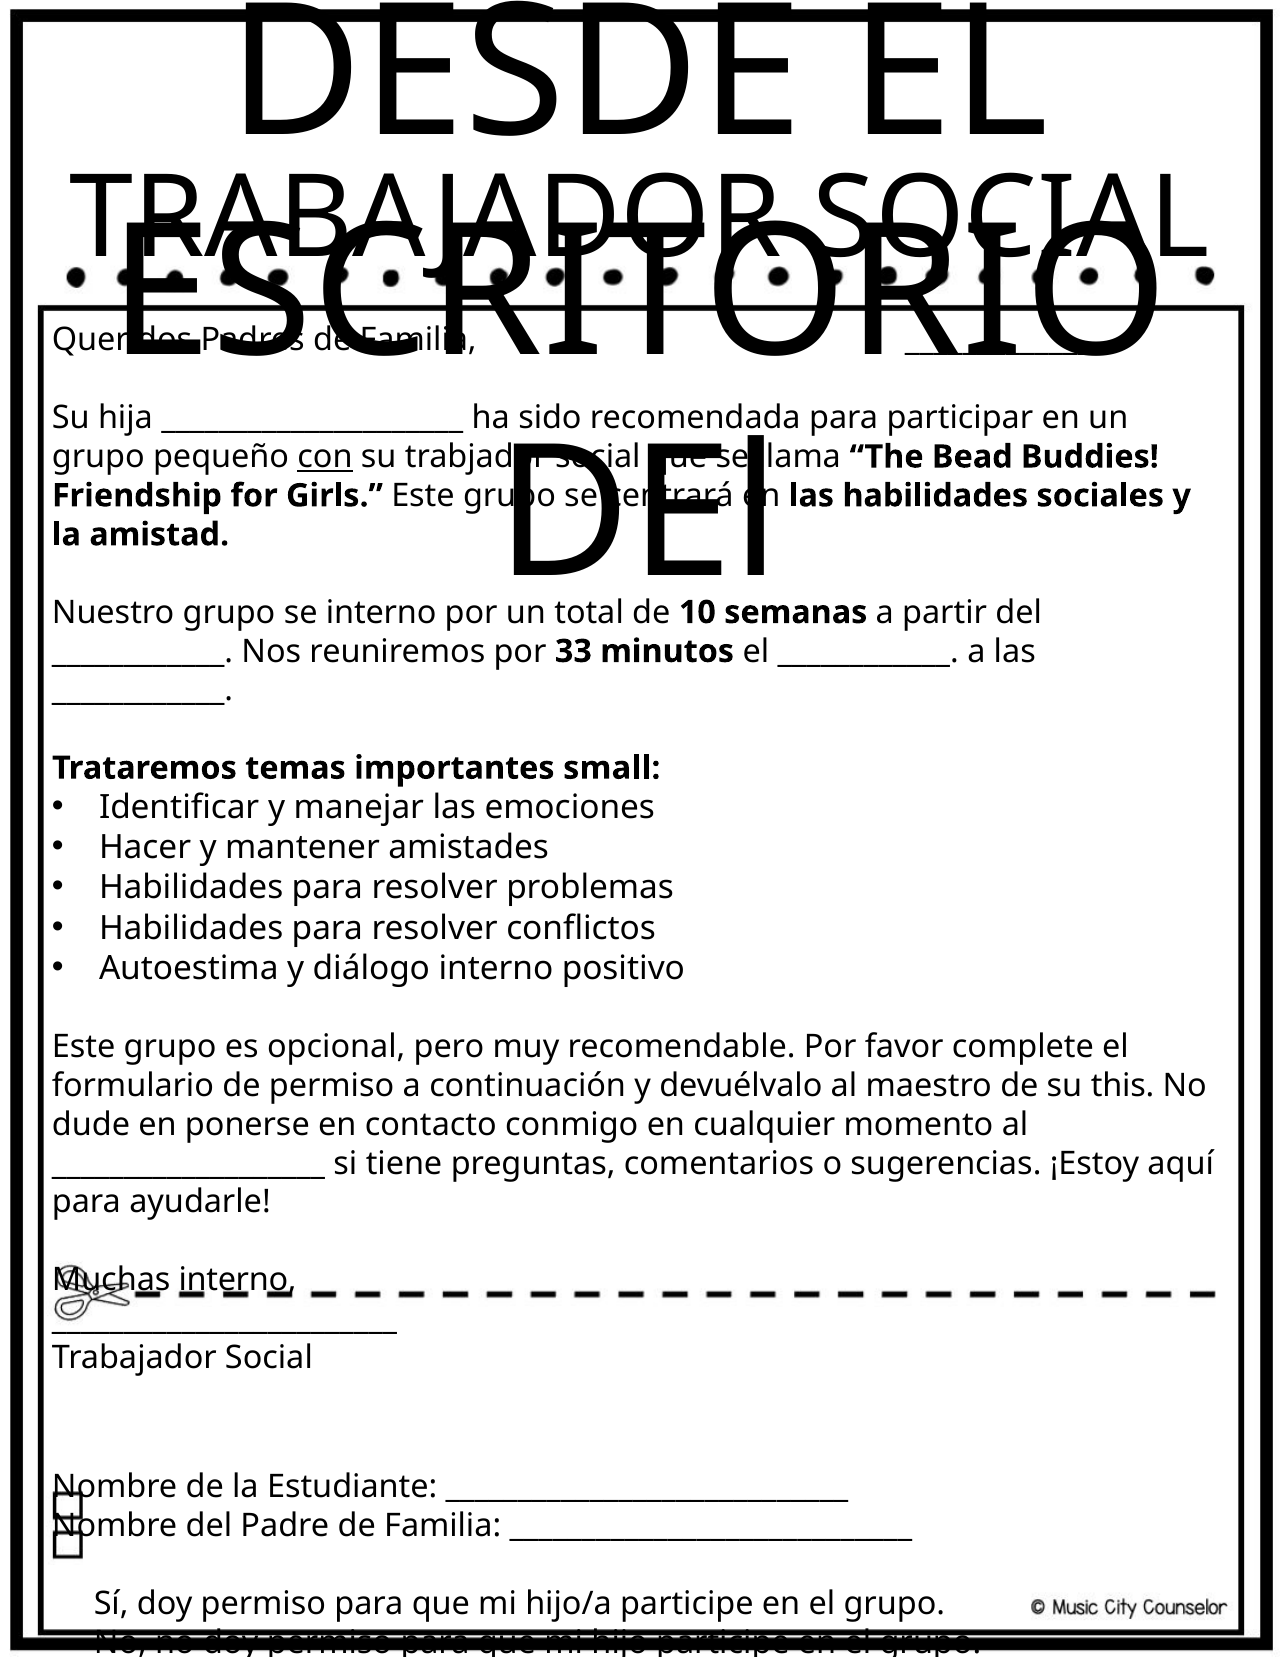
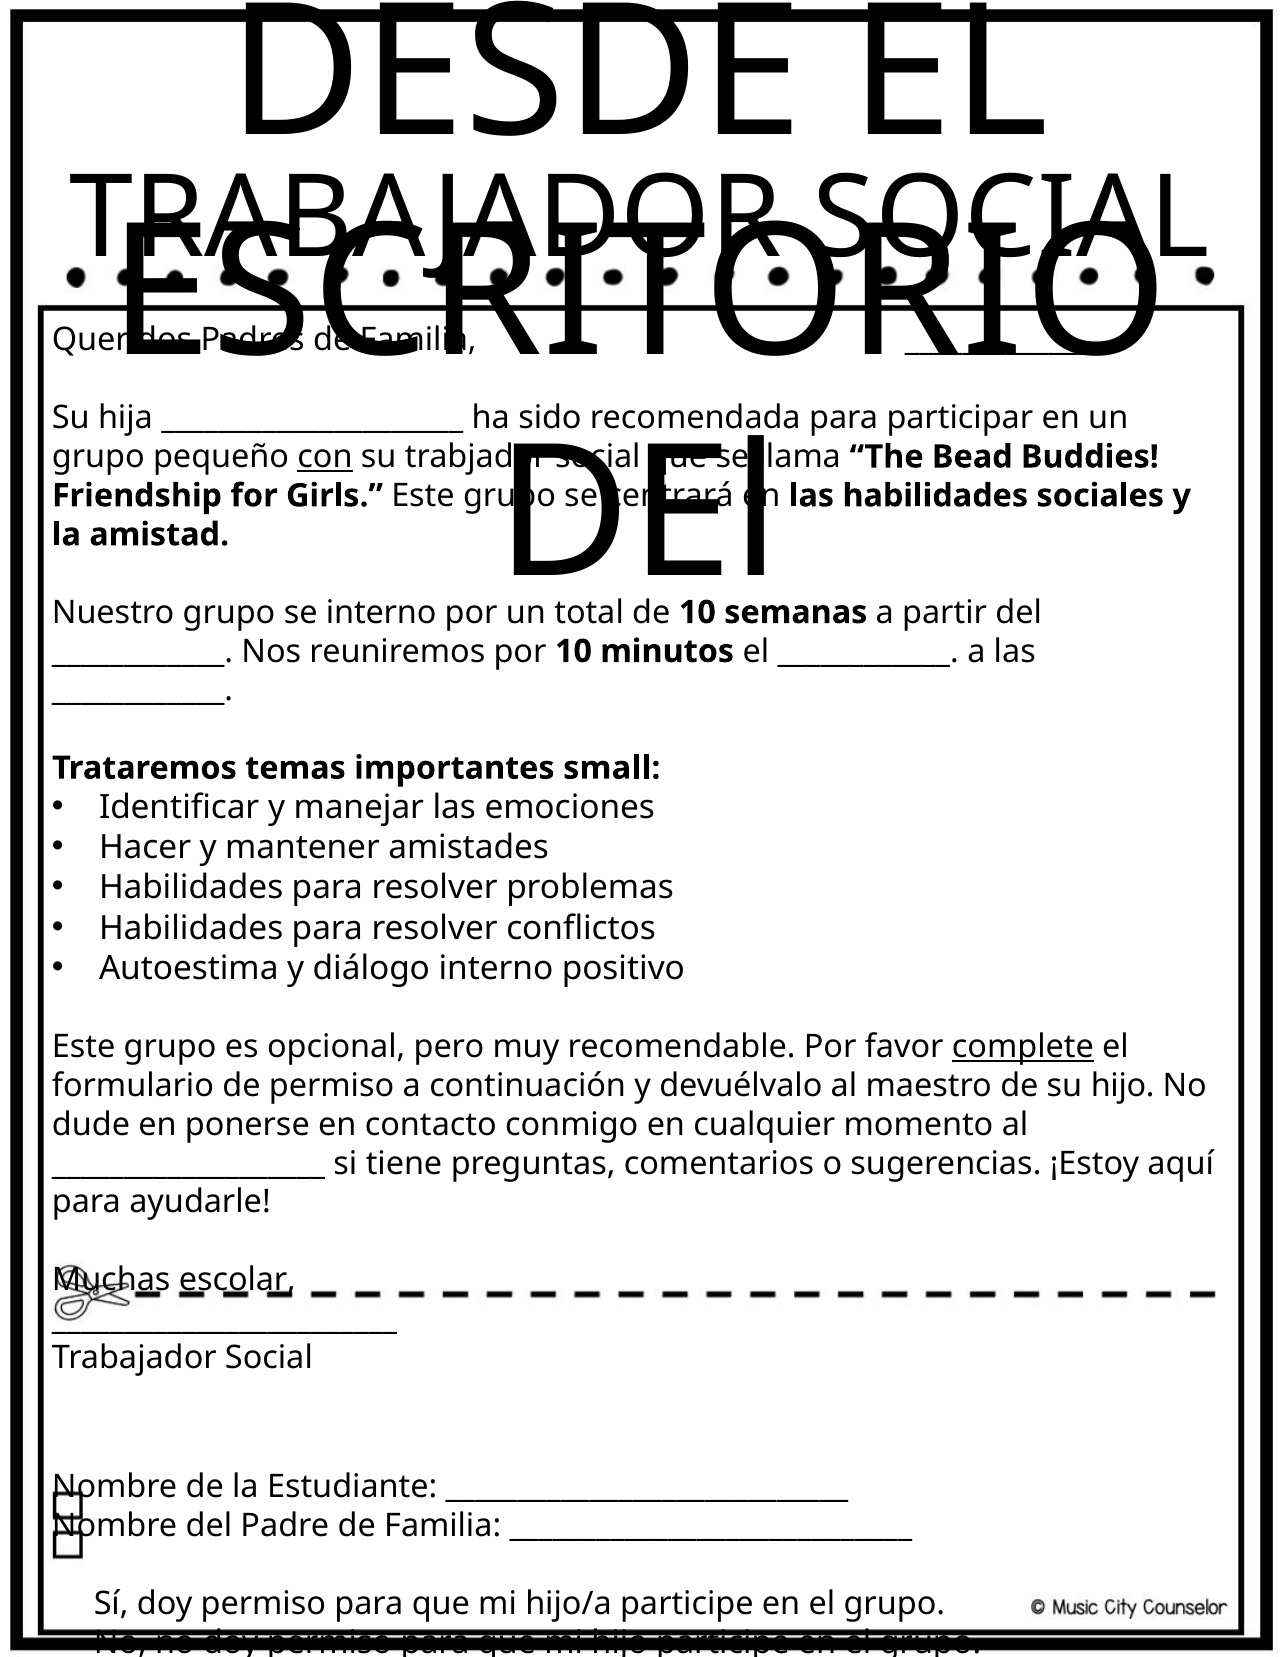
por 33: 33 -> 10
complete underline: none -> present
su this: this -> hijo
Muchas interno: interno -> escolar
